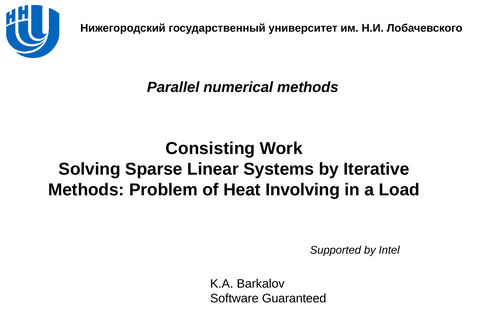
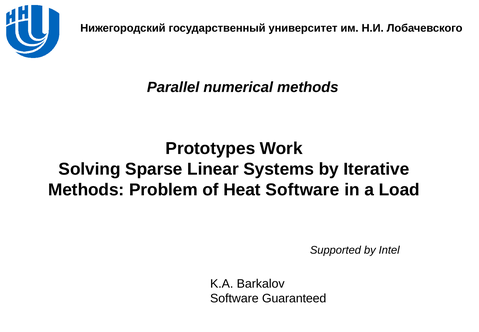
Consisting: Consisting -> Prototypes
Heat Involving: Involving -> Software
